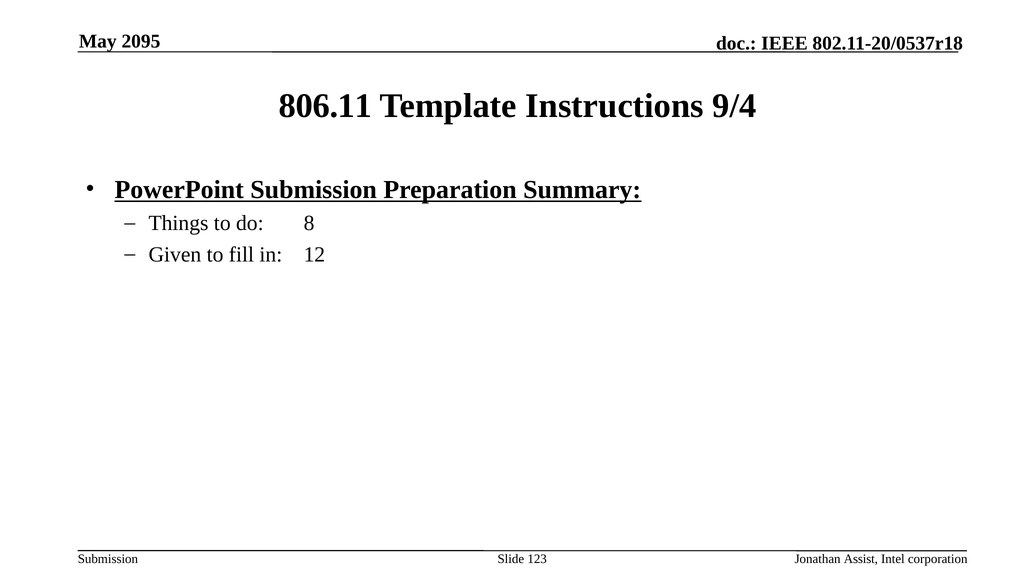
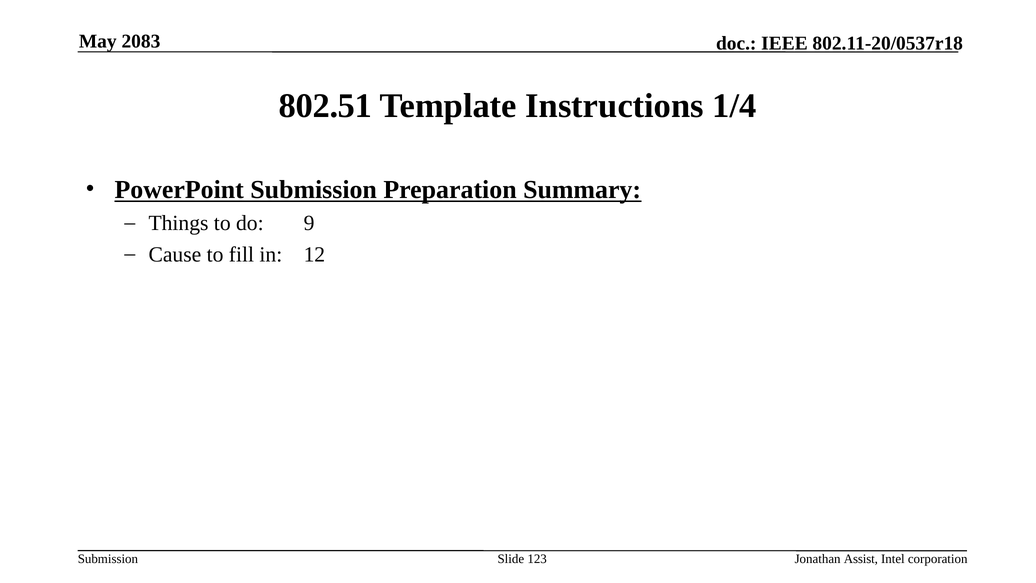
2095: 2095 -> 2083
806.11: 806.11 -> 802.51
9/4: 9/4 -> 1/4
8: 8 -> 9
Given: Given -> Cause
